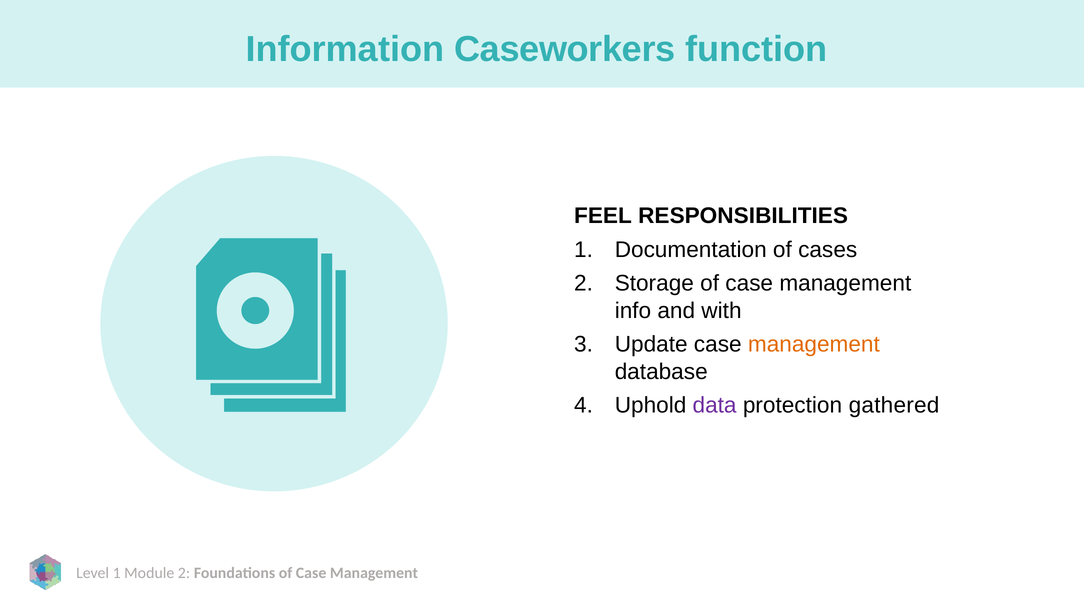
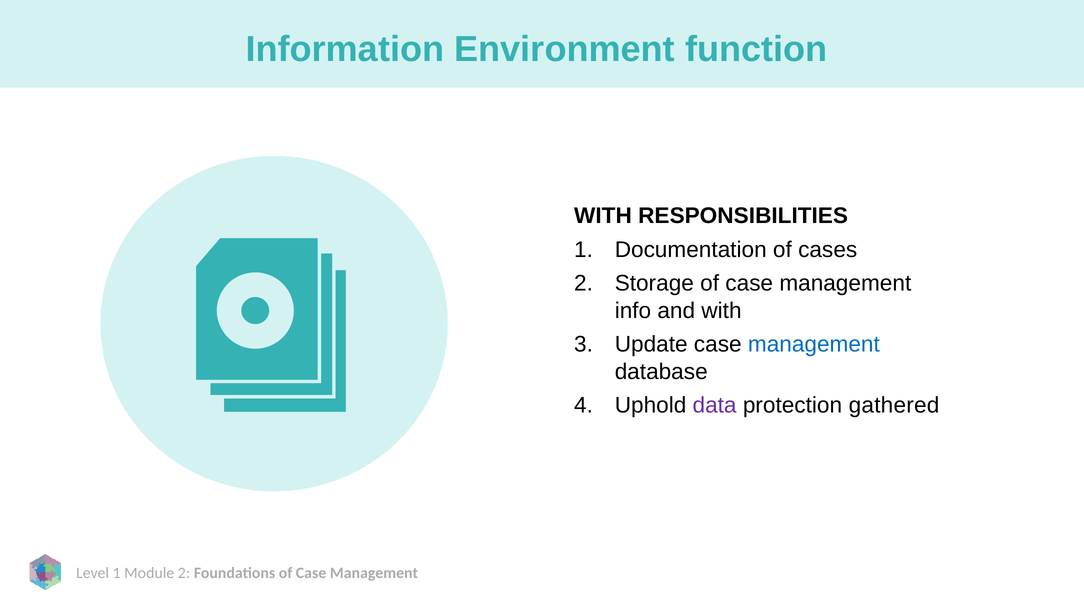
Caseworkers: Caseworkers -> Environment
FEEL at (603, 216): FEEL -> WITH
management at (814, 344) colour: orange -> blue
